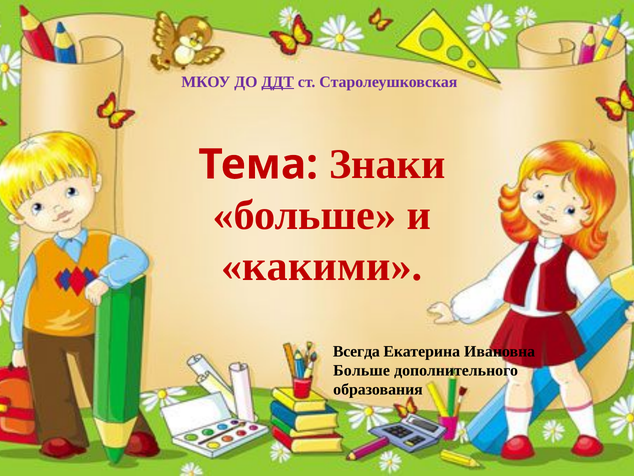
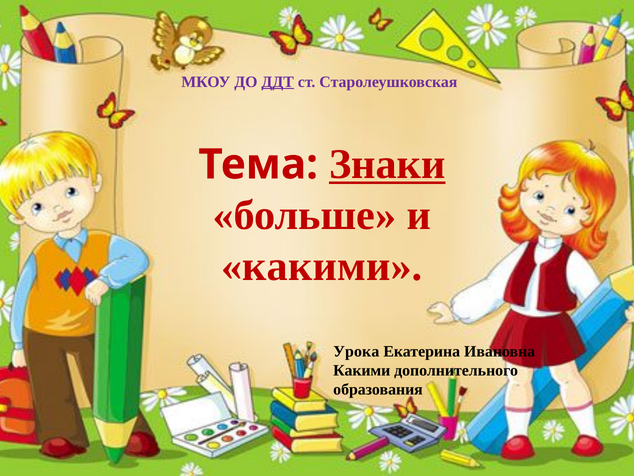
Знаки underline: none -> present
Всегда: Всегда -> Урока
Больше at (362, 370): Больше -> Какими
